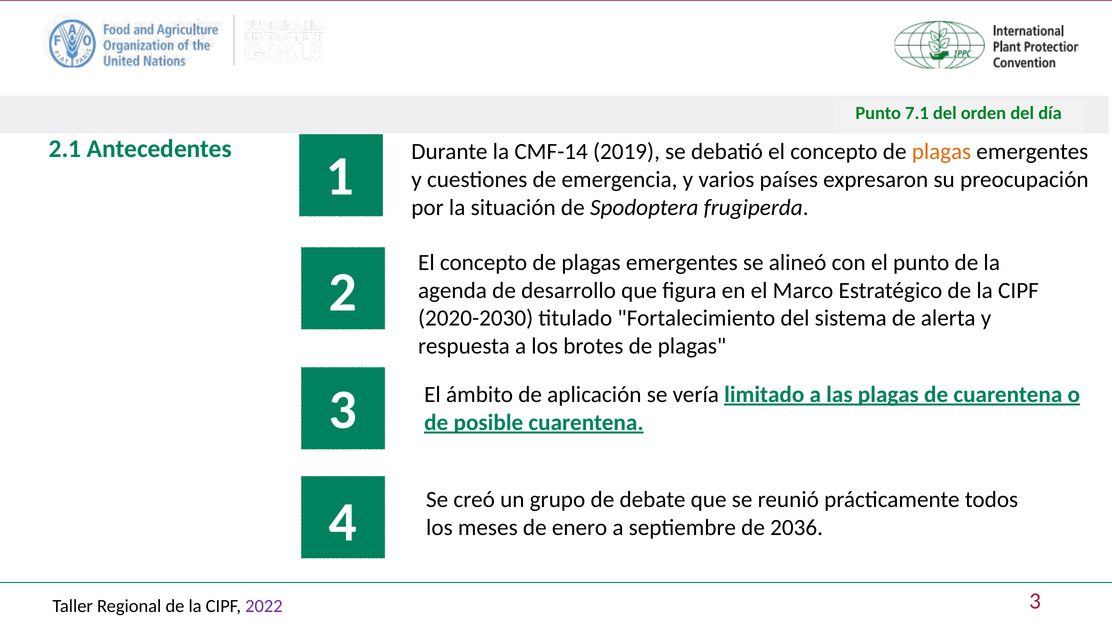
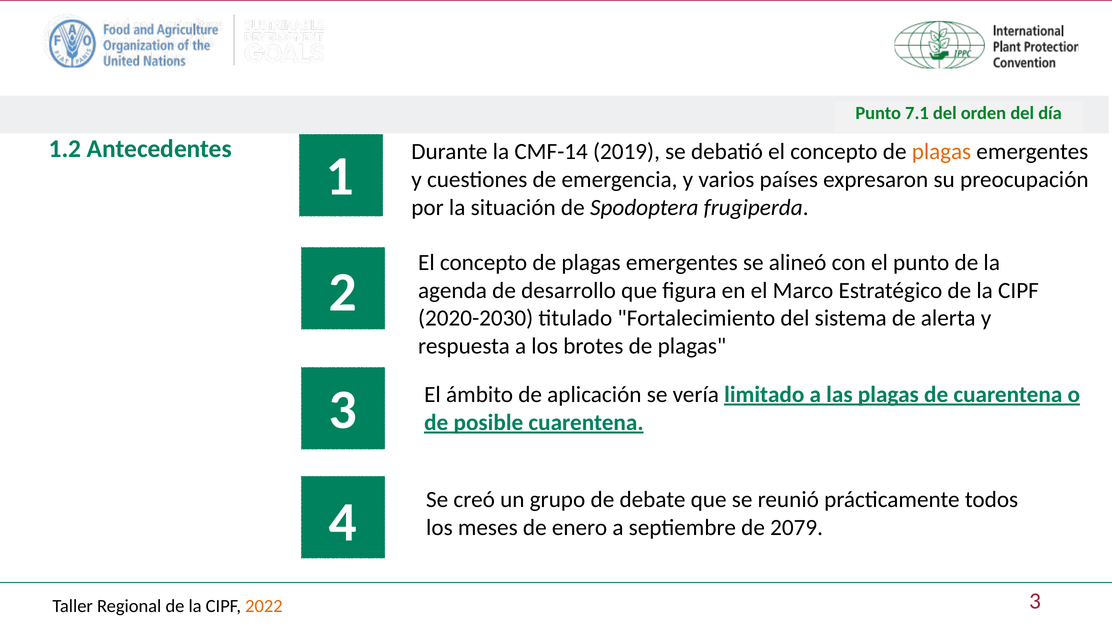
2.1: 2.1 -> 1.2
2036: 2036 -> 2079
2022 at (264, 606) colour: purple -> orange
